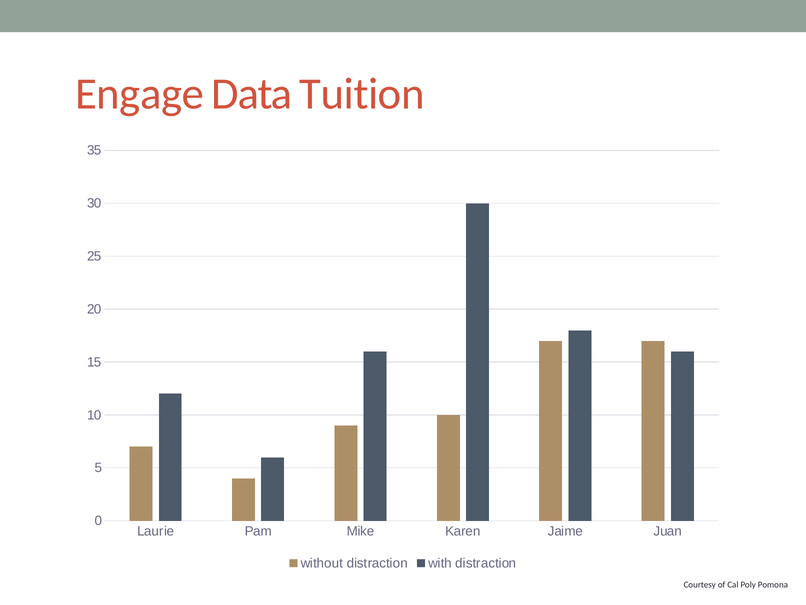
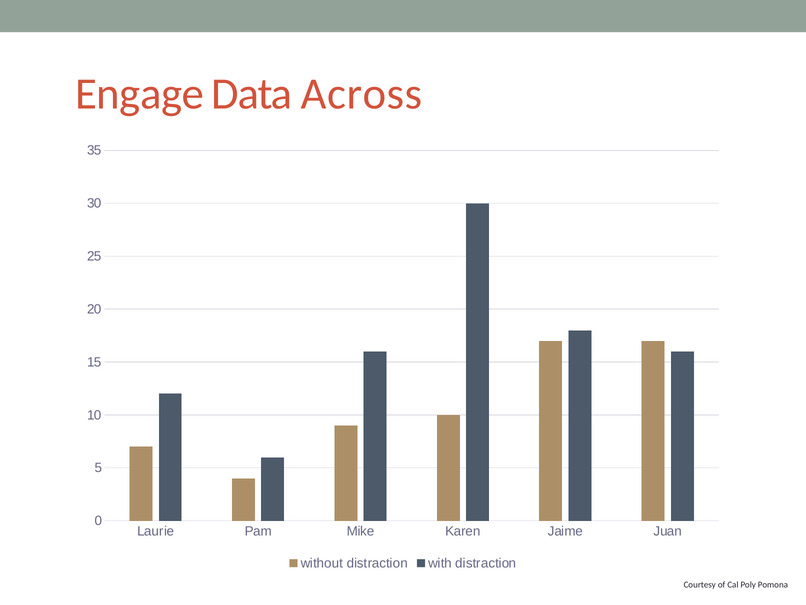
Tuition: Tuition -> Across
